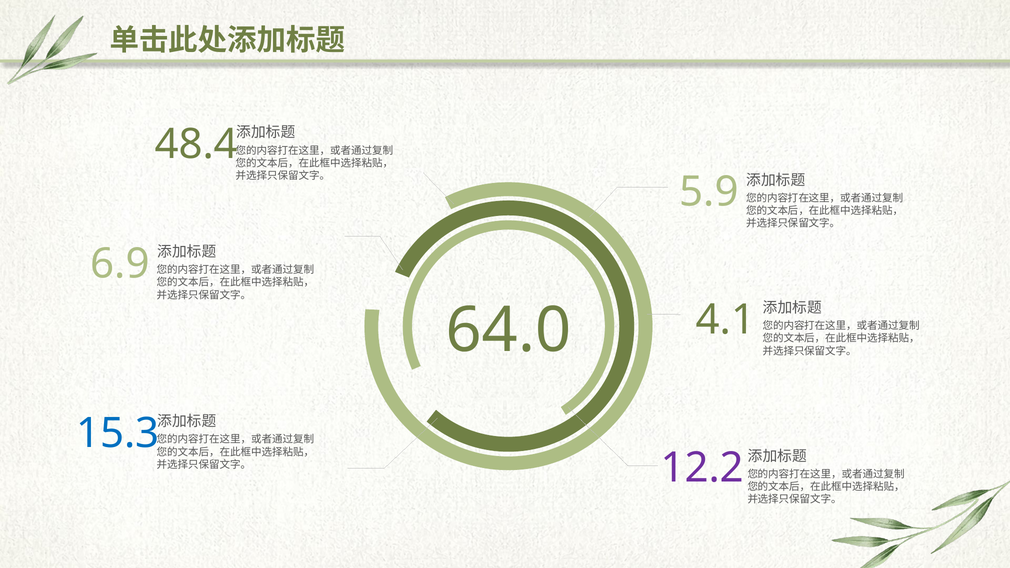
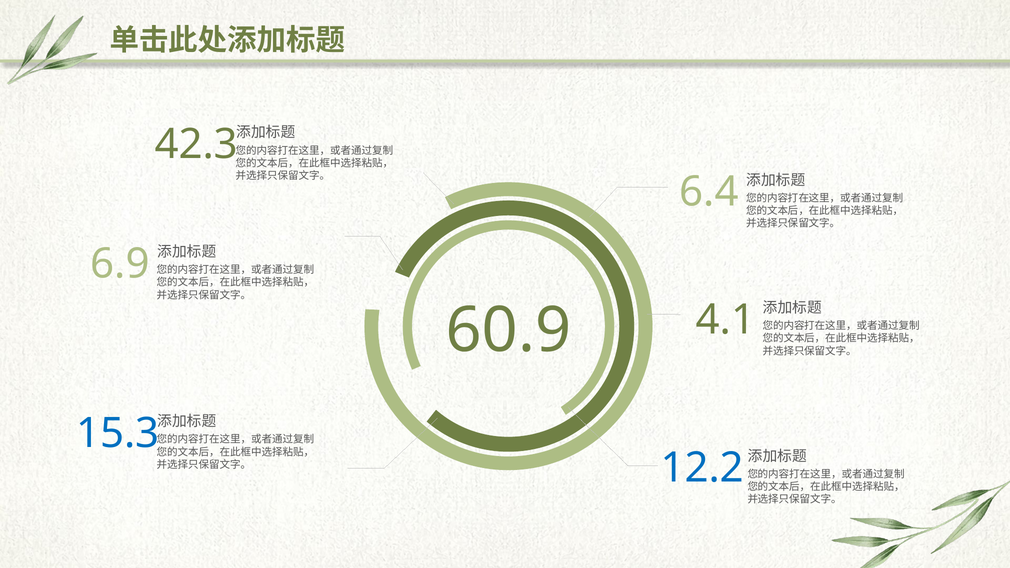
48.4: 48.4 -> 42.3
5.9: 5.9 -> 6.4
64.0: 64.0 -> 60.9
12.2 colour: purple -> blue
